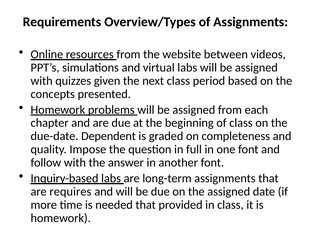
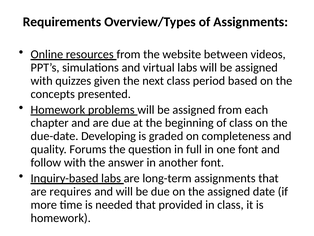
Dependent: Dependent -> Developing
Impose: Impose -> Forums
